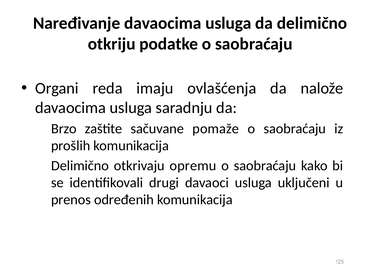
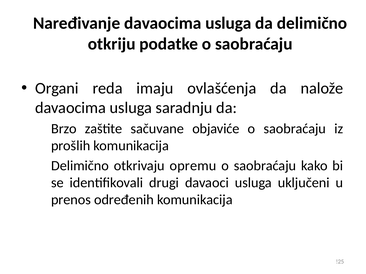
pomaže: pomaže -> objaviće
